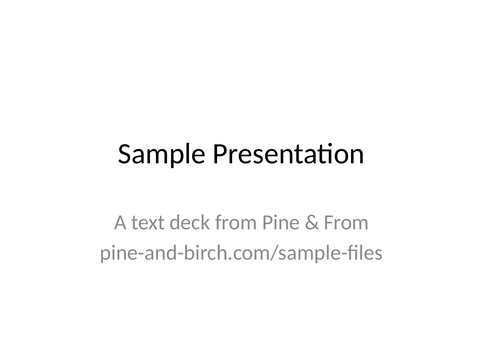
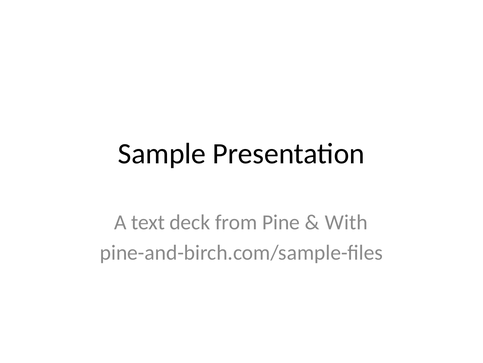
From at (347, 222): From -> With
